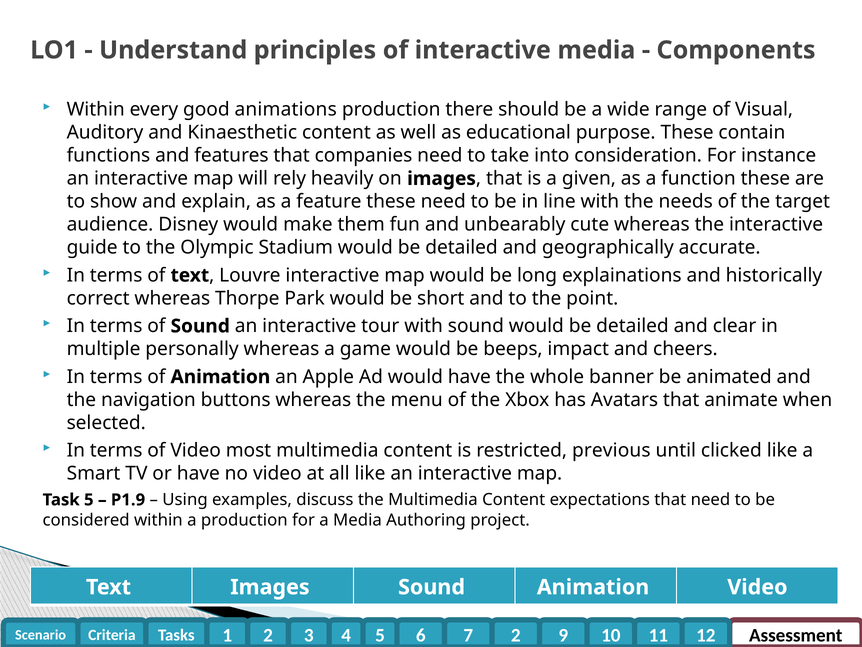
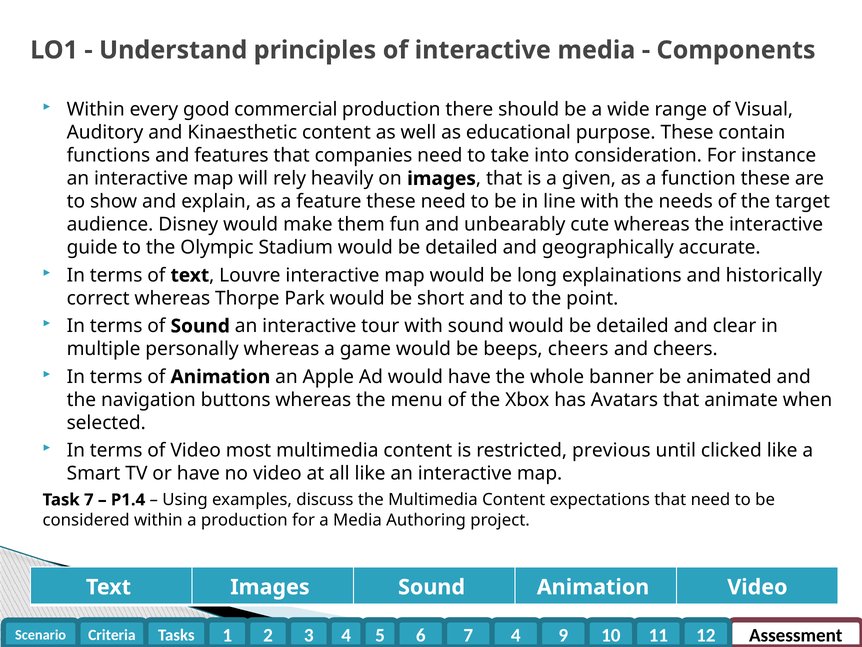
animations: animations -> commercial
beeps impact: impact -> cheers
Task 5: 5 -> 7
P1.9: P1.9 -> P1.4
2 at (516, 635): 2 -> 4
